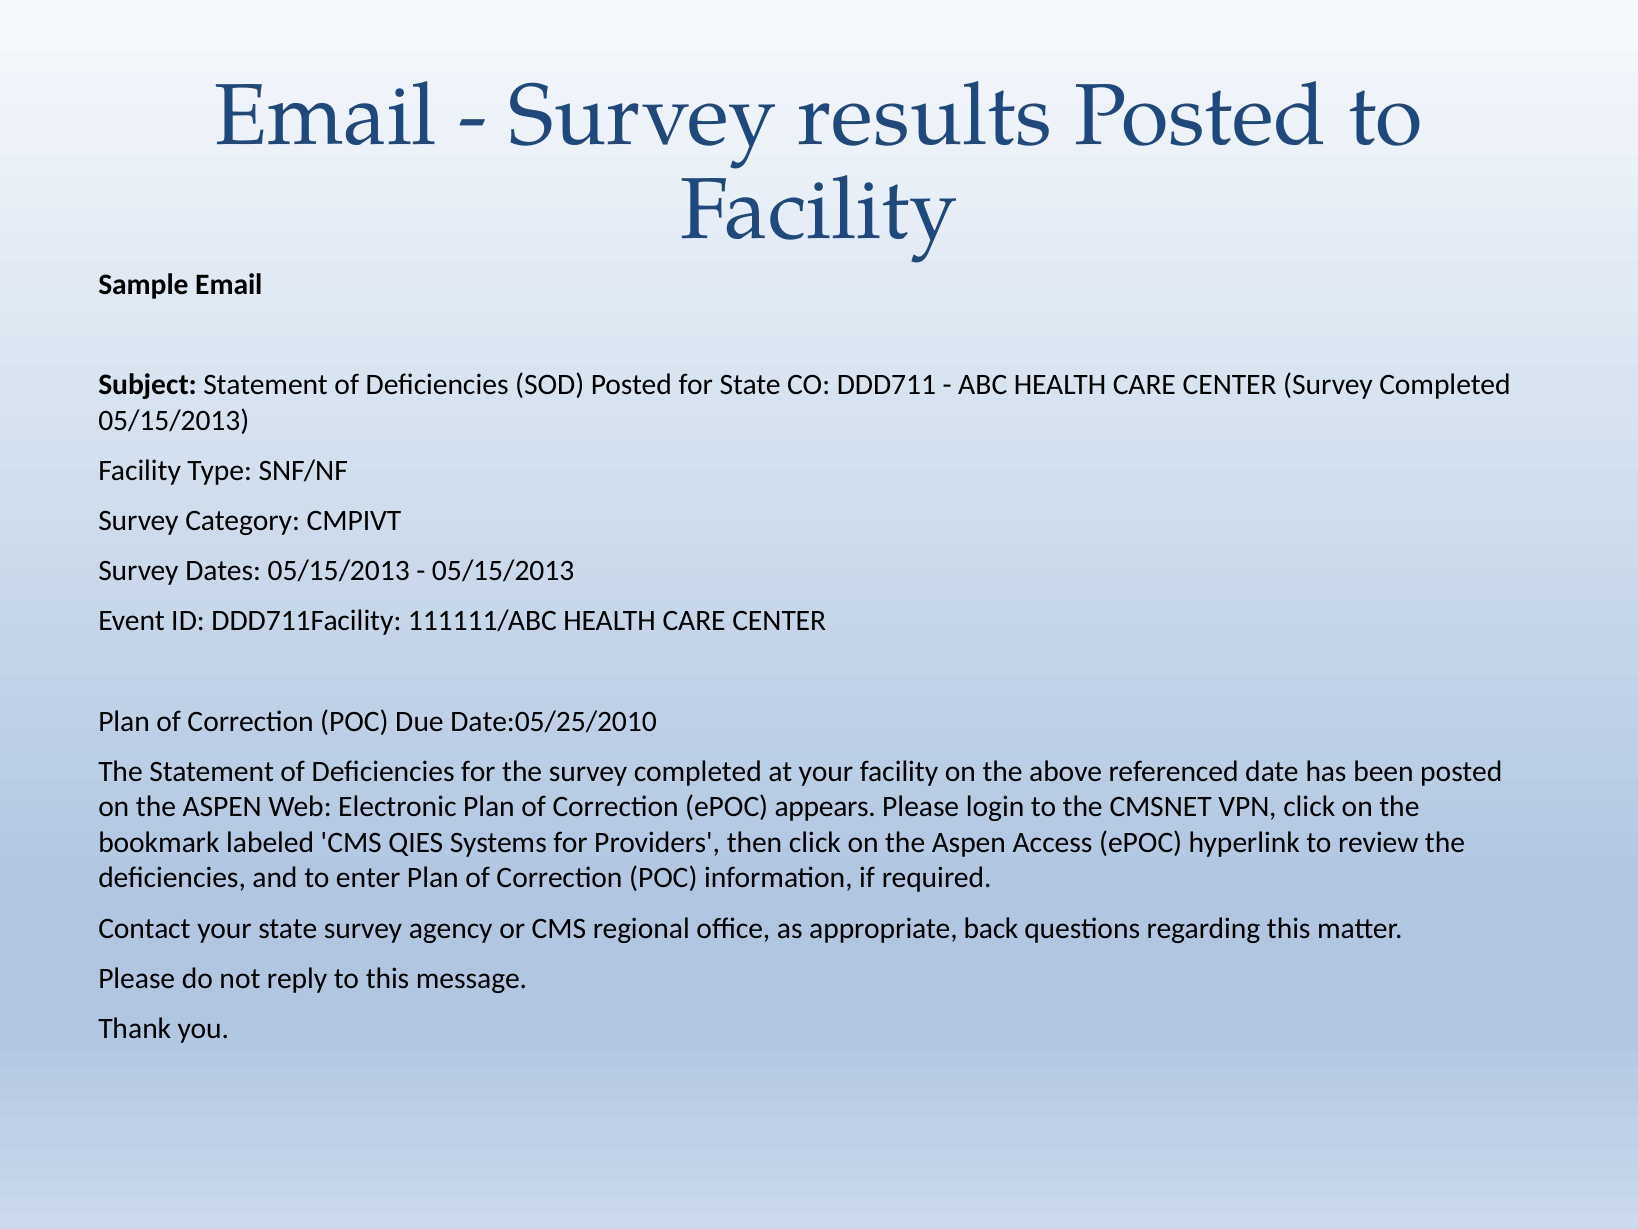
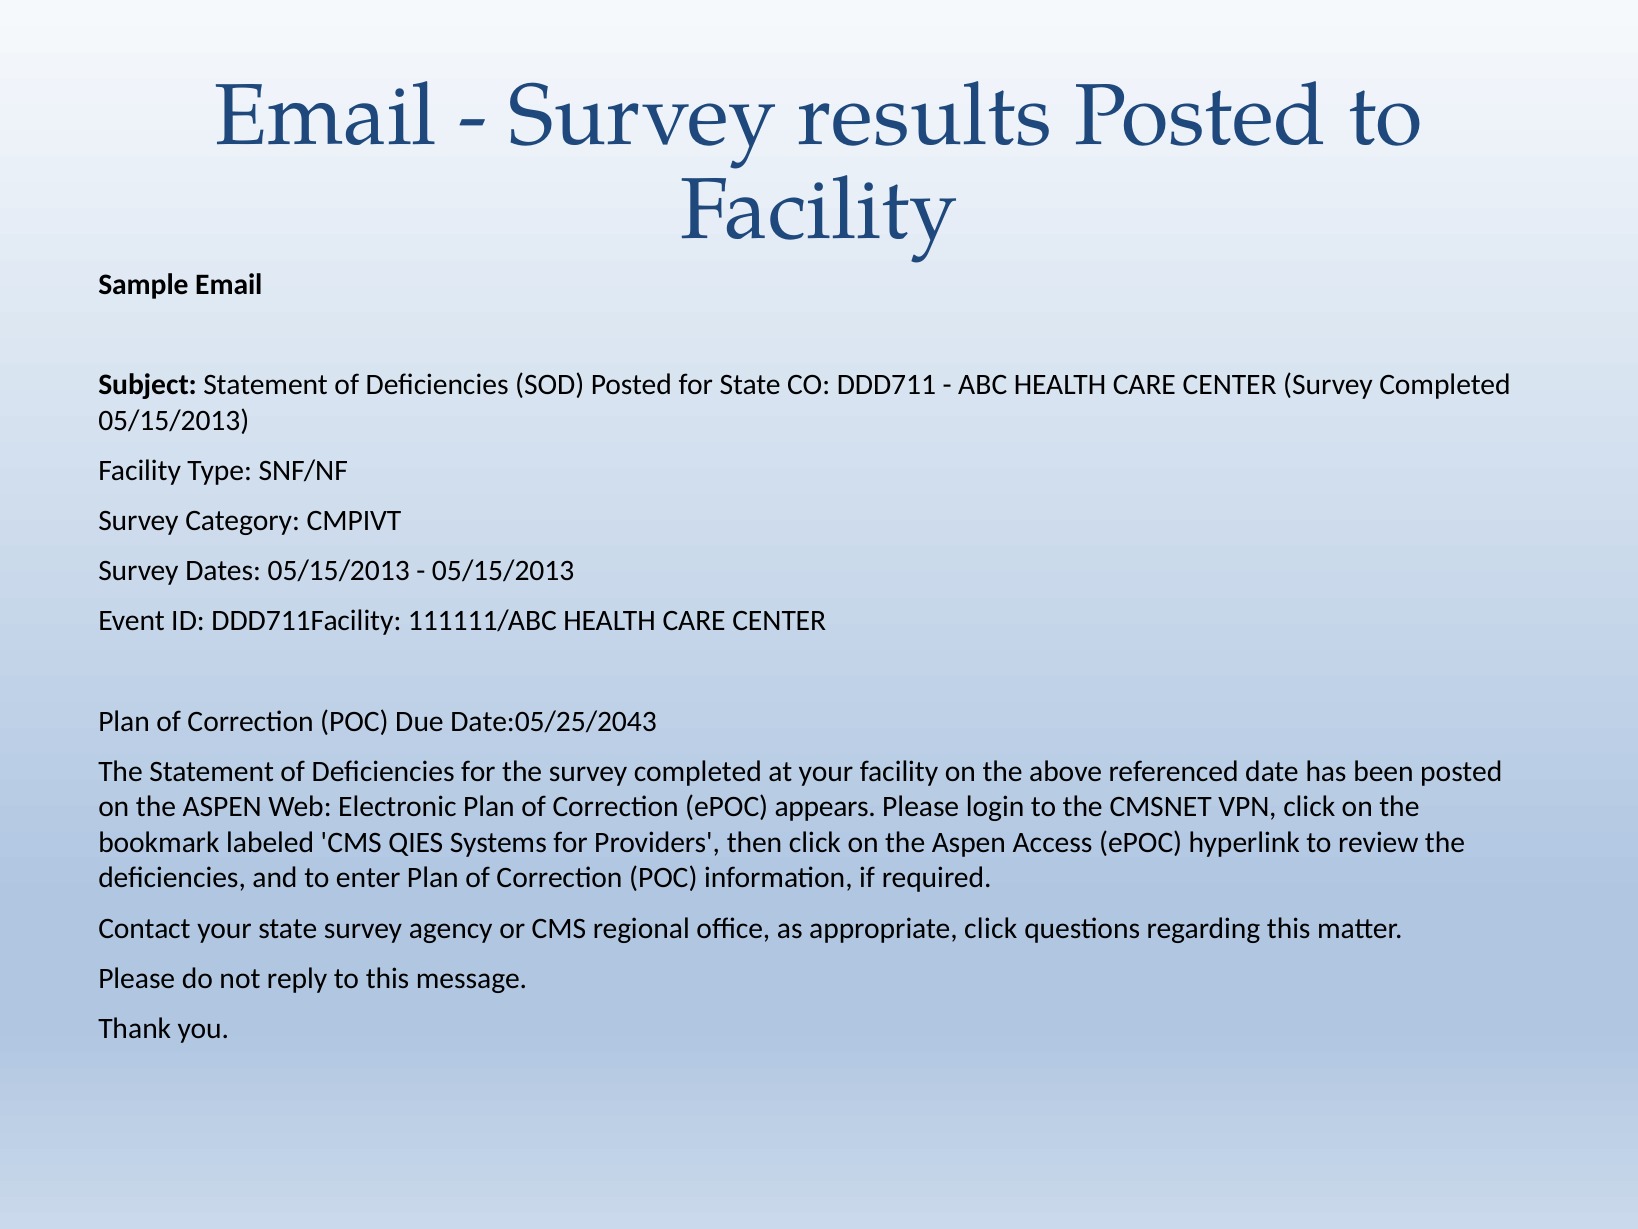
Date:05/25/2010: Date:05/25/2010 -> Date:05/25/2043
appropriate back: back -> click
